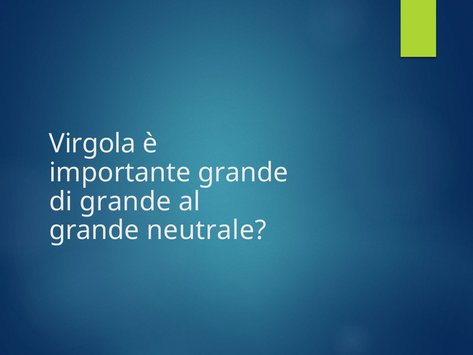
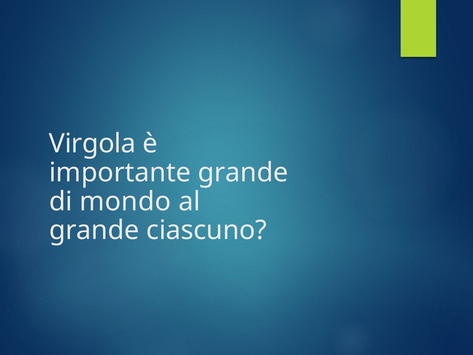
di grande: grande -> mondo
neutrale: neutrale -> ciascuno
